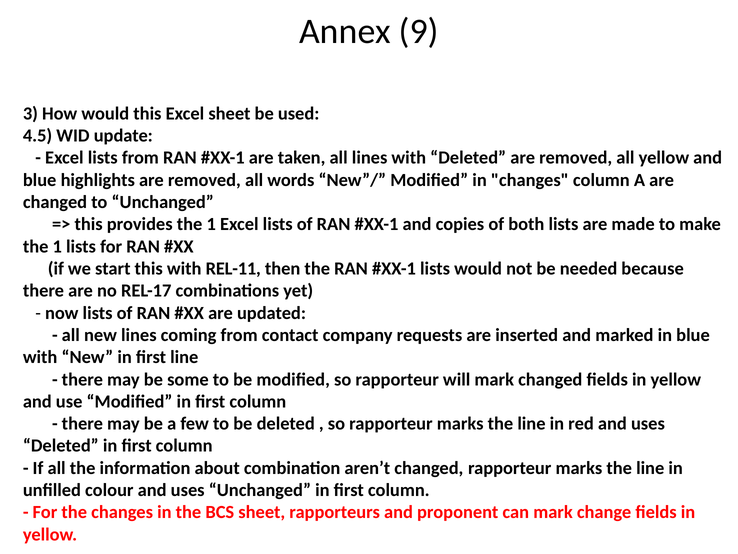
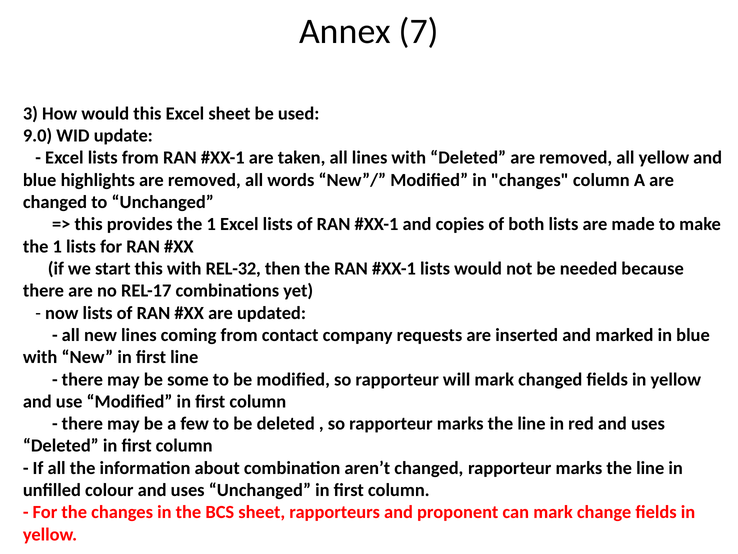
9: 9 -> 7
4.5: 4.5 -> 9.0
REL-11: REL-11 -> REL-32
